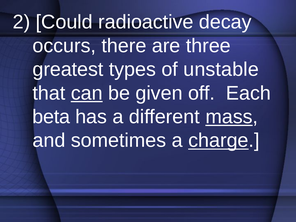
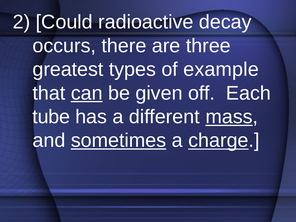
unstable: unstable -> example
beta: beta -> tube
sometimes underline: none -> present
